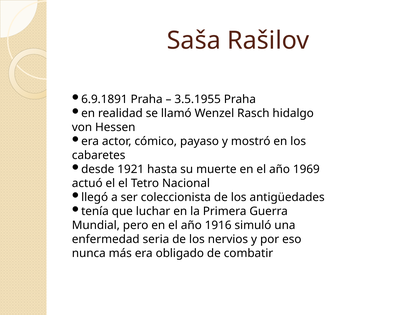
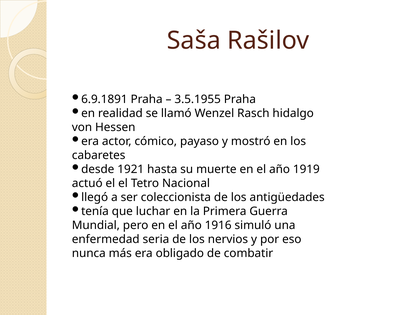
1969: 1969 -> 1919
